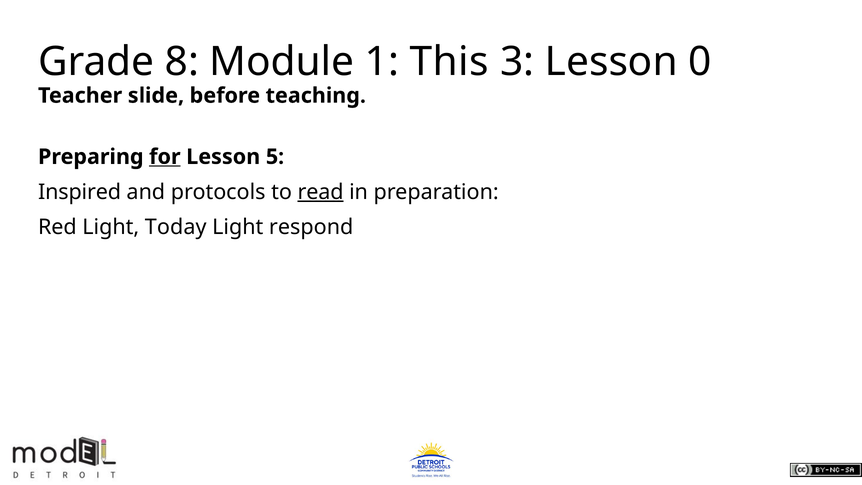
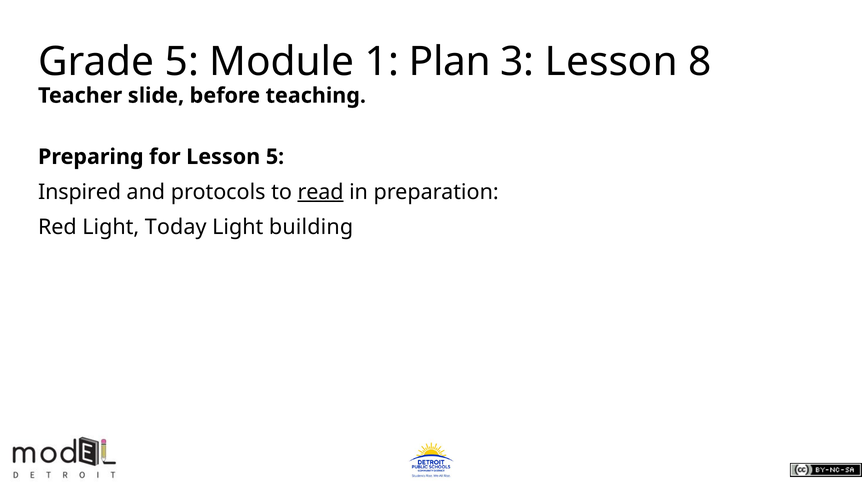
Grade 8: 8 -> 5
This: This -> Plan
0: 0 -> 8
for underline: present -> none
respond: respond -> building
